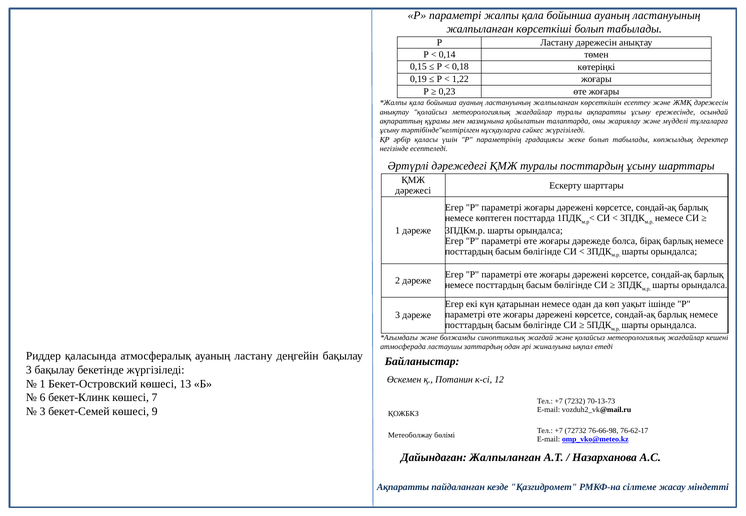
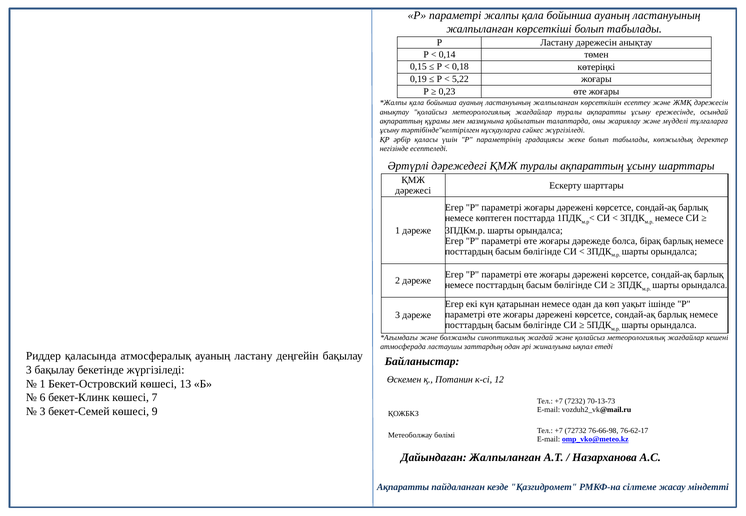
1,22: 1,22 -> 5,22
туралы посттардың: посттардың -> ақпараттың
